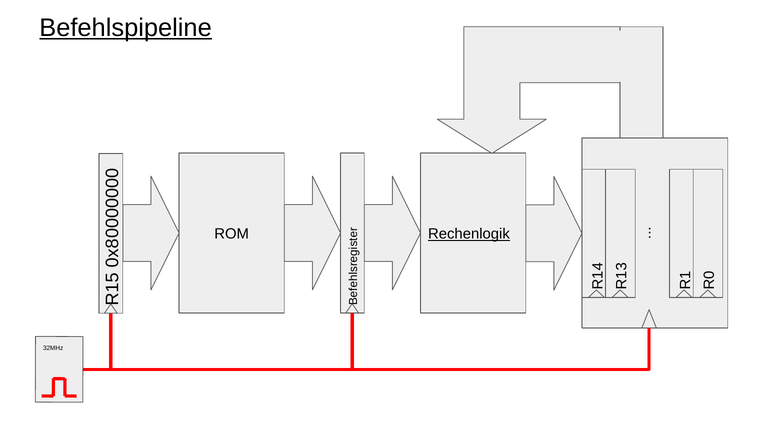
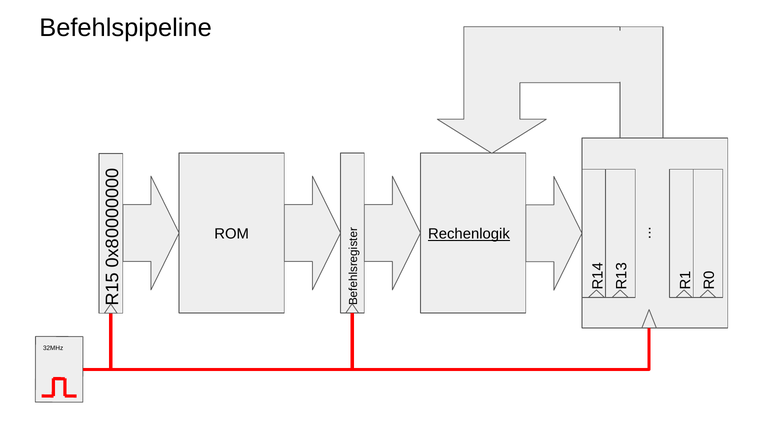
Befehlspipeline underline: present -> none
